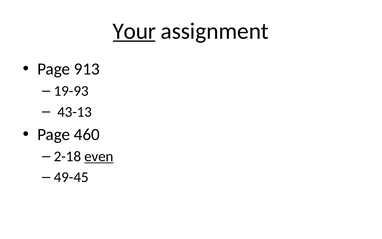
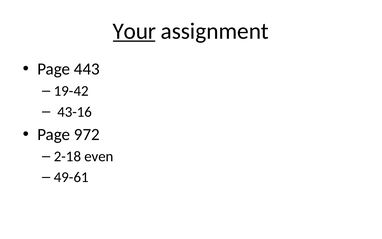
913: 913 -> 443
19-93: 19-93 -> 19-42
43-13: 43-13 -> 43-16
460: 460 -> 972
even underline: present -> none
49-45: 49-45 -> 49-61
